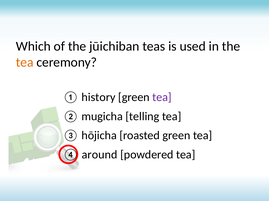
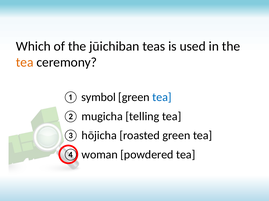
history: history -> symbol
tea at (162, 98) colour: purple -> blue
around: around -> woman
